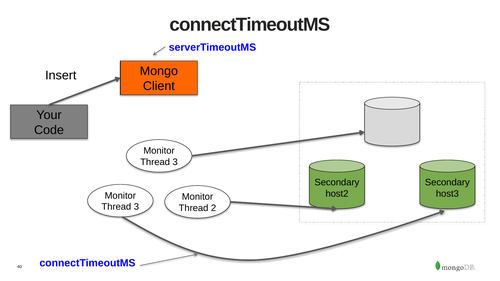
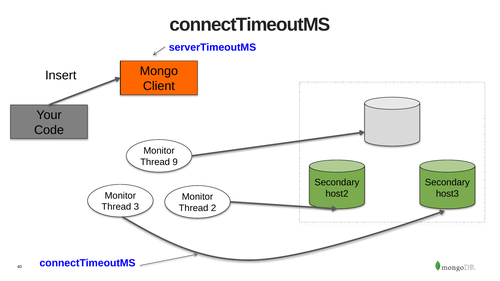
3 at (175, 162): 3 -> 9
